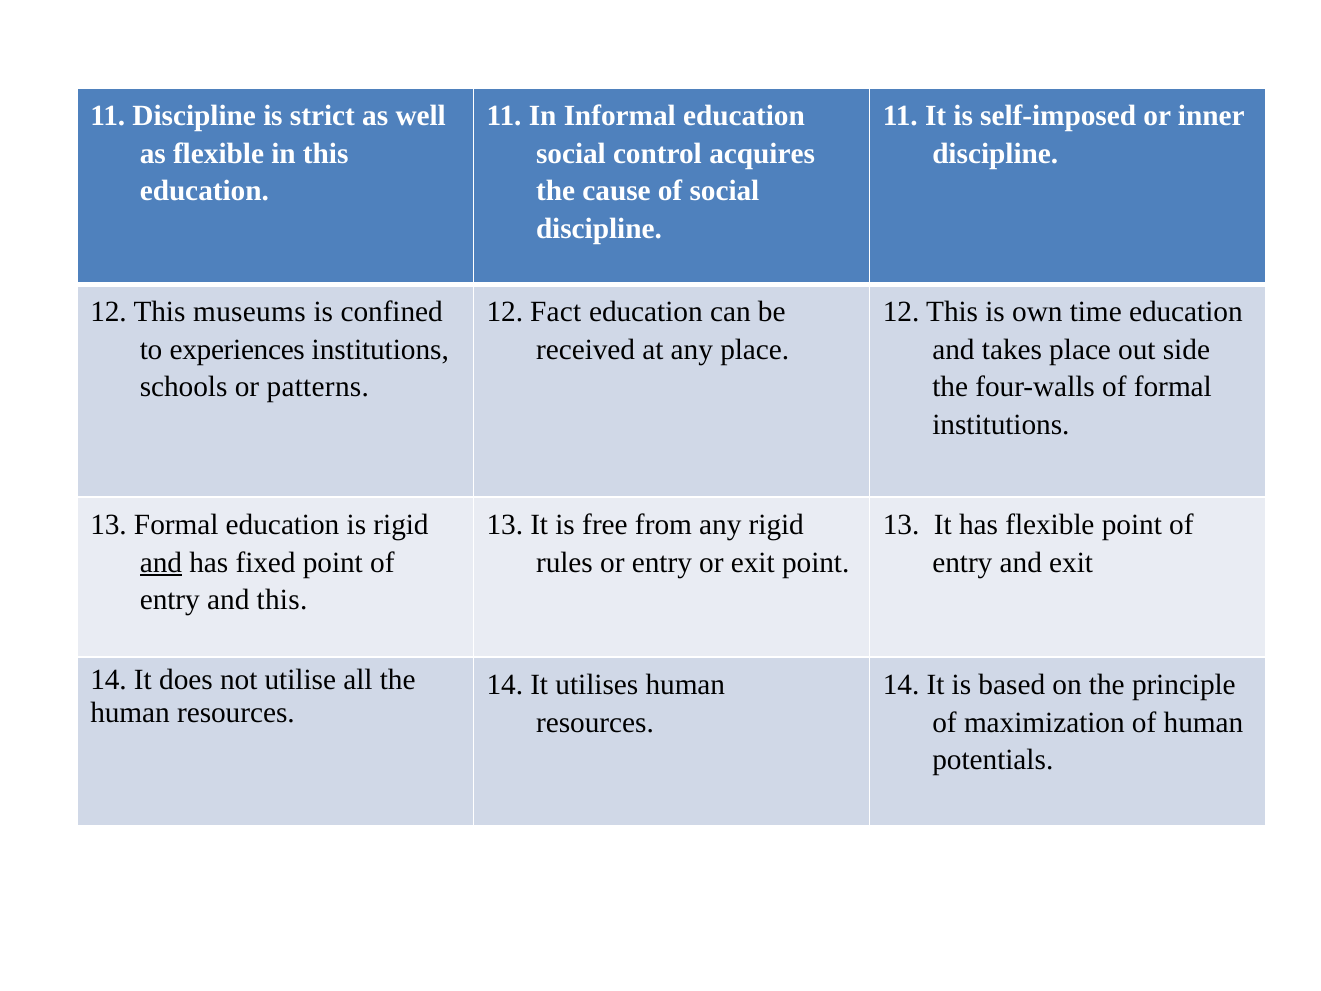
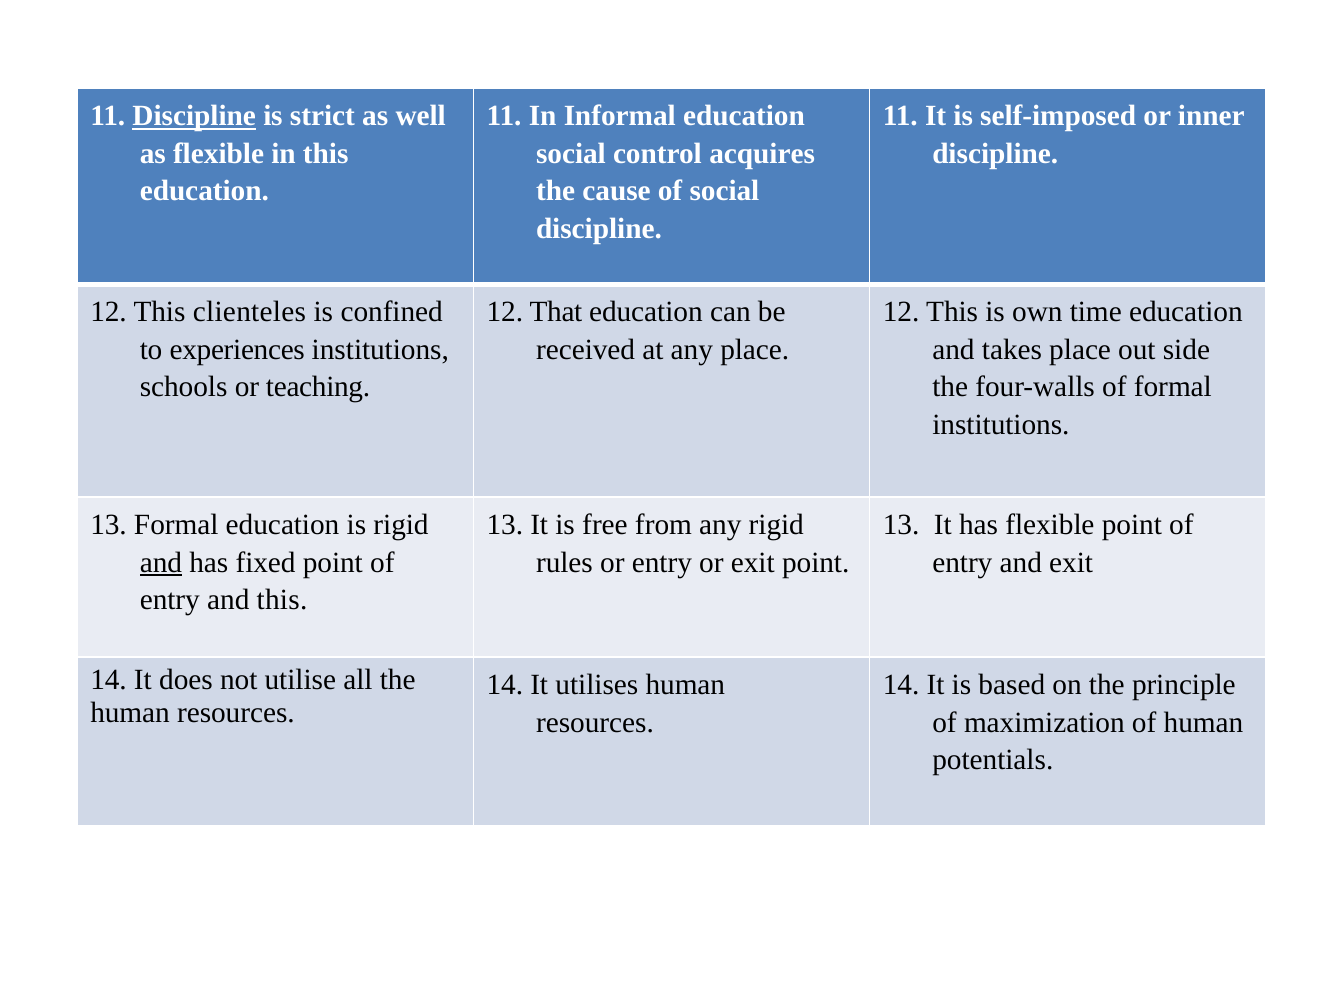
Discipline at (194, 116) underline: none -> present
museums: museums -> clienteles
Fact: Fact -> That
patterns: patterns -> teaching
